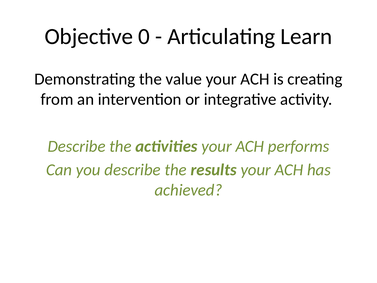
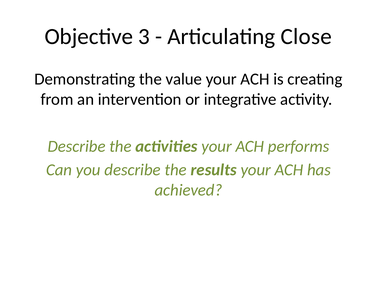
0: 0 -> 3
Learn: Learn -> Close
